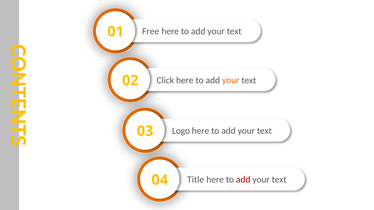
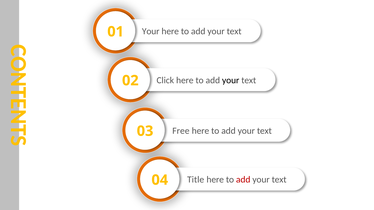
Free at (151, 31): Free -> Your
your at (231, 80) colour: orange -> black
Logo: Logo -> Free
